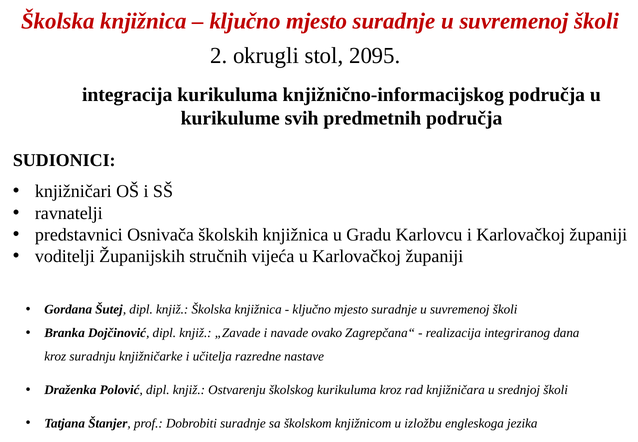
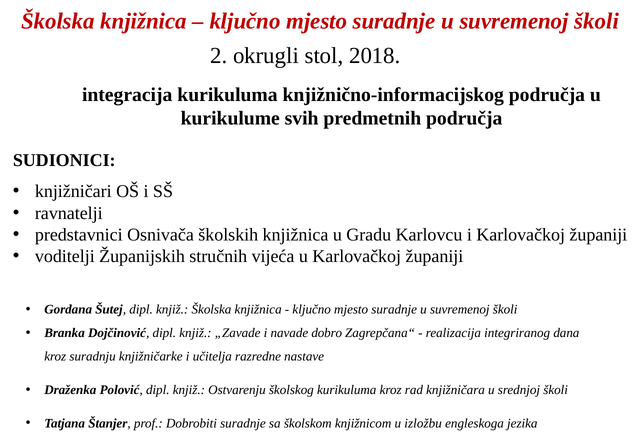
2095: 2095 -> 2018
ovako: ovako -> dobro
